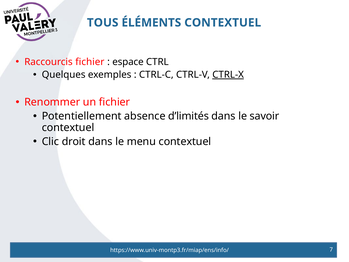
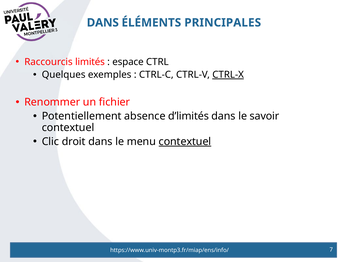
TOUS at (103, 23): TOUS -> DANS
ÉLÉMENTS CONTEXTUEL: CONTEXTUEL -> PRINCIPALES
Raccourcis fichier: fichier -> limités
contextuel at (185, 141) underline: none -> present
